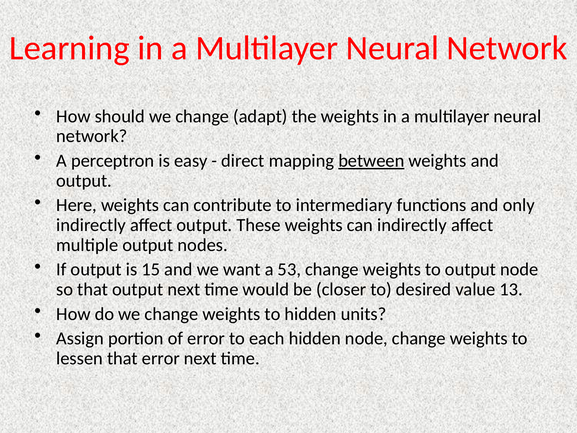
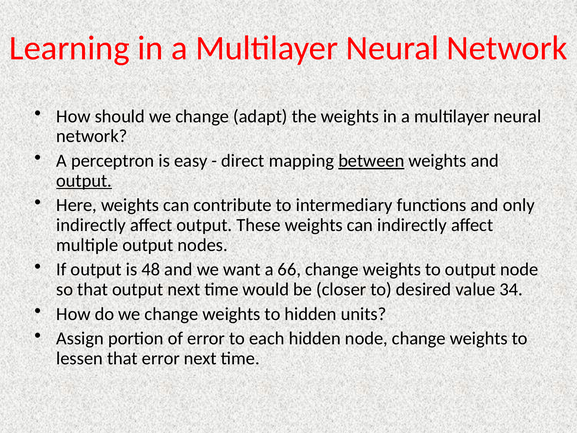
output at (84, 181) underline: none -> present
15: 15 -> 48
53: 53 -> 66
13: 13 -> 34
